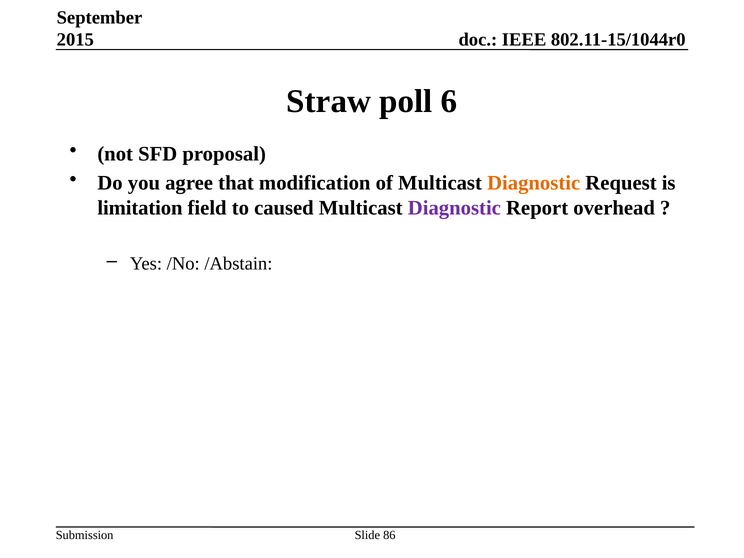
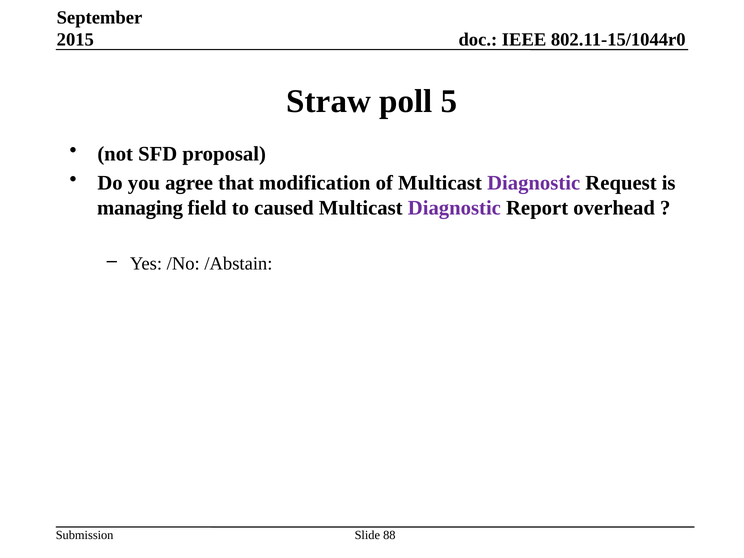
6: 6 -> 5
Diagnostic at (534, 183) colour: orange -> purple
limitation: limitation -> managing
86: 86 -> 88
